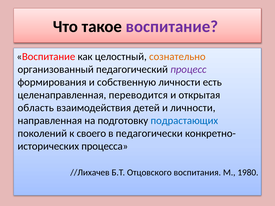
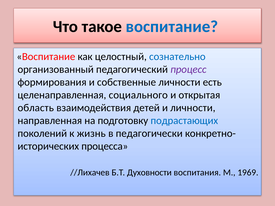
воспитание at (172, 27) colour: purple -> blue
сознательно colour: orange -> blue
собственную: собственную -> собственные
переводится: переводится -> социального
своего: своего -> жизнь
Отцовского: Отцовского -> Духовности
1980: 1980 -> 1969
